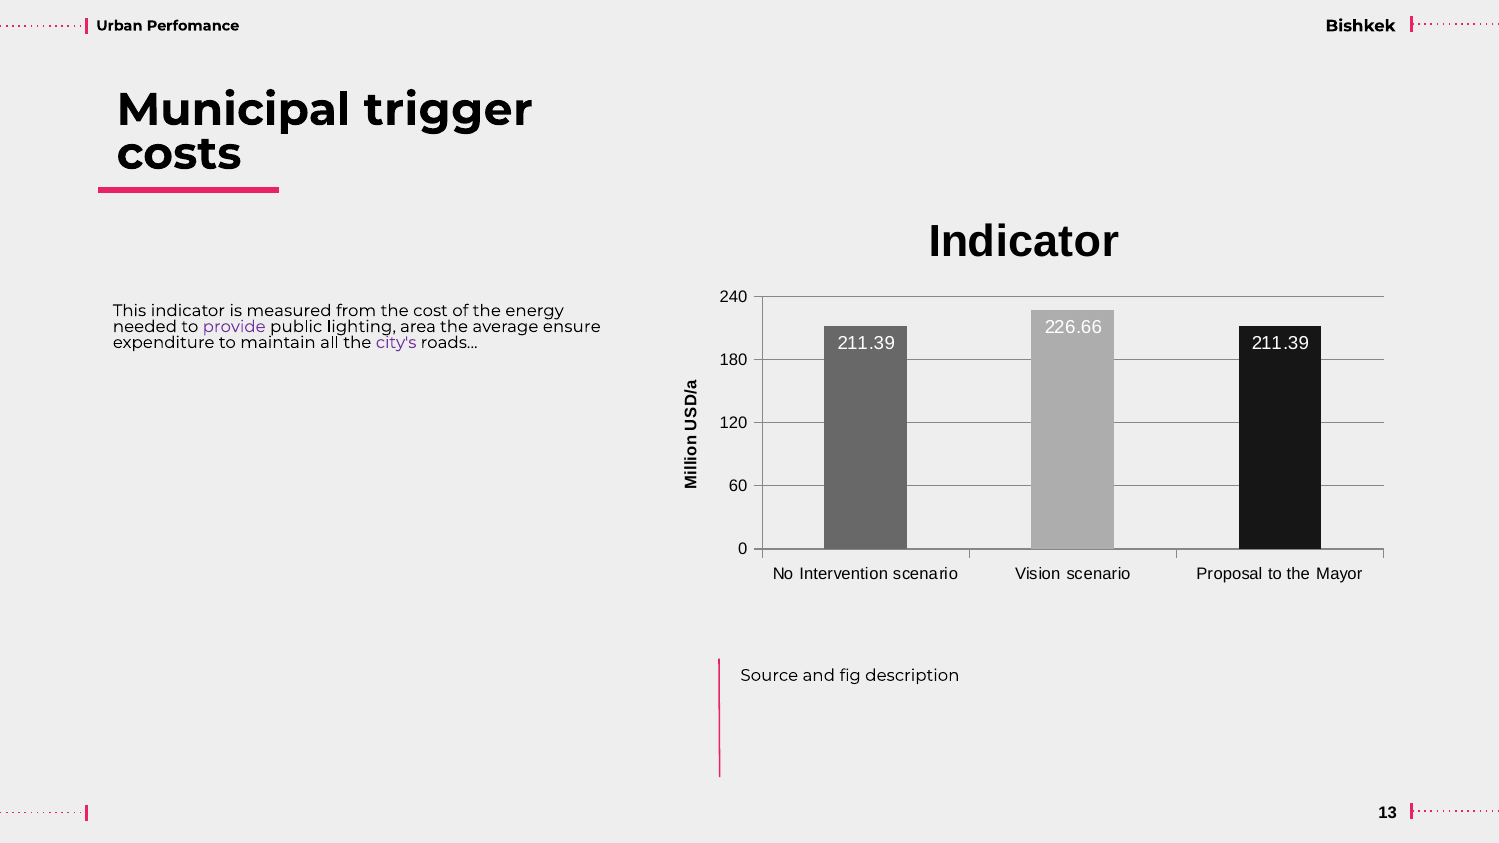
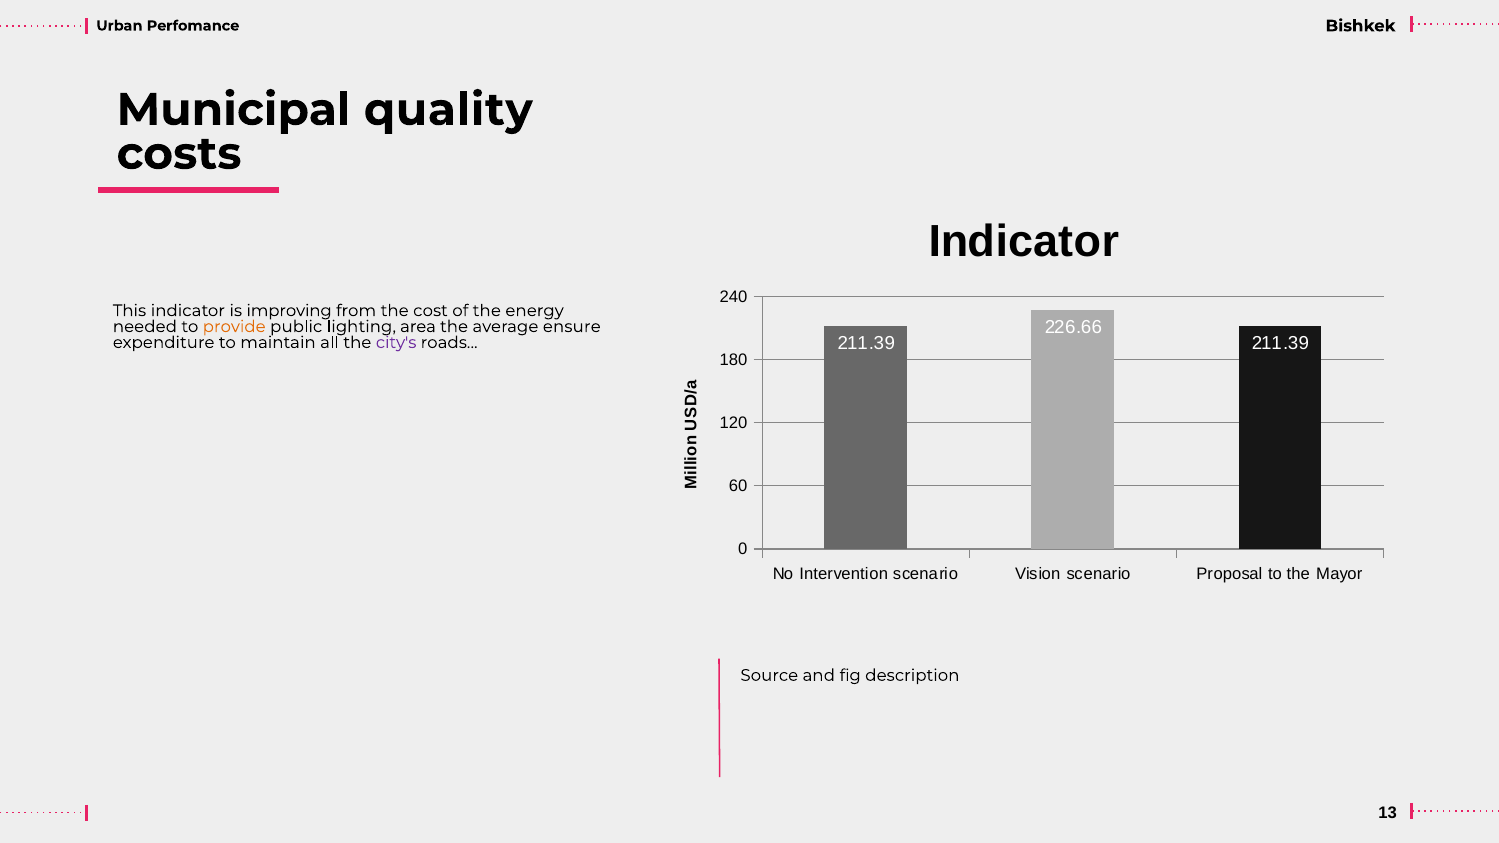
trigger: trigger -> quality
measured: measured -> improving
provide colour: purple -> orange
